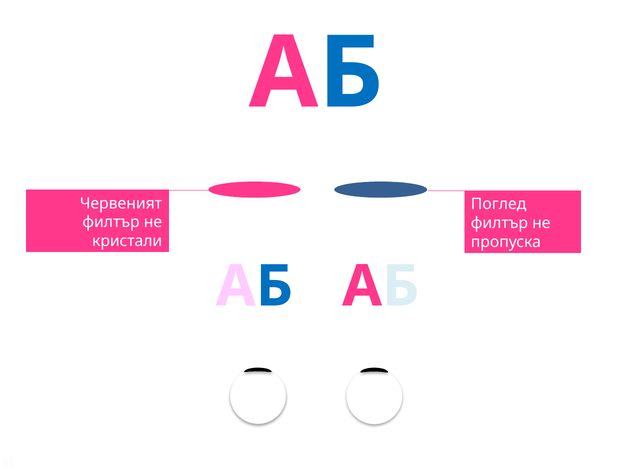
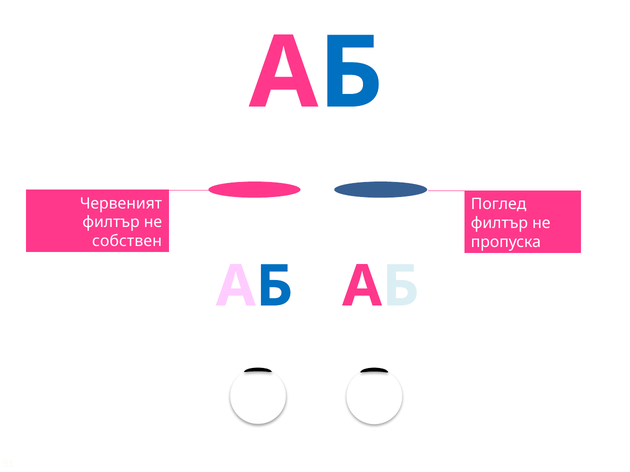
кристали: кристали -> собствен
